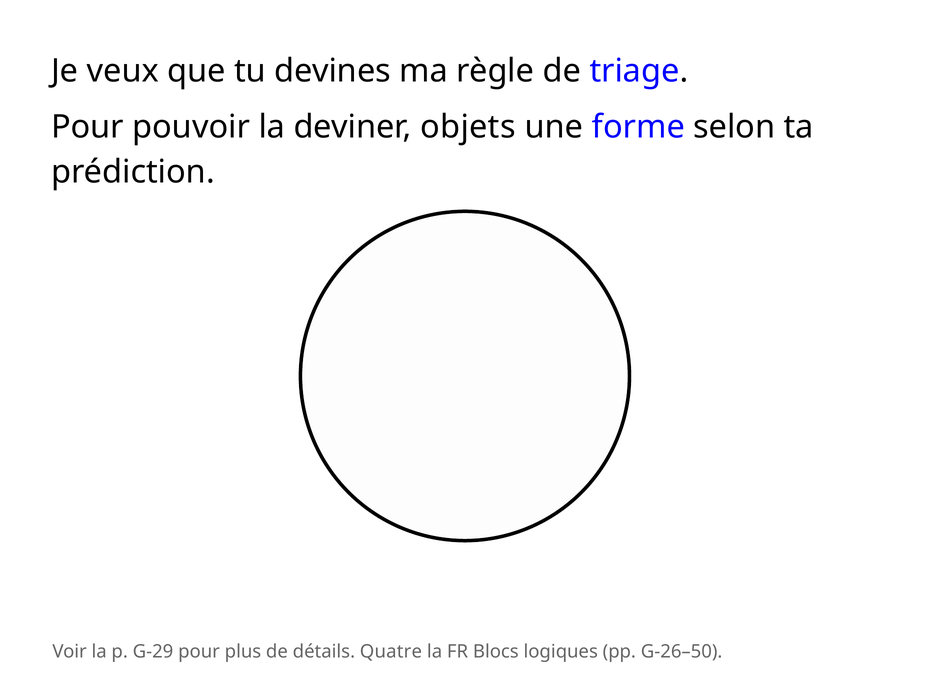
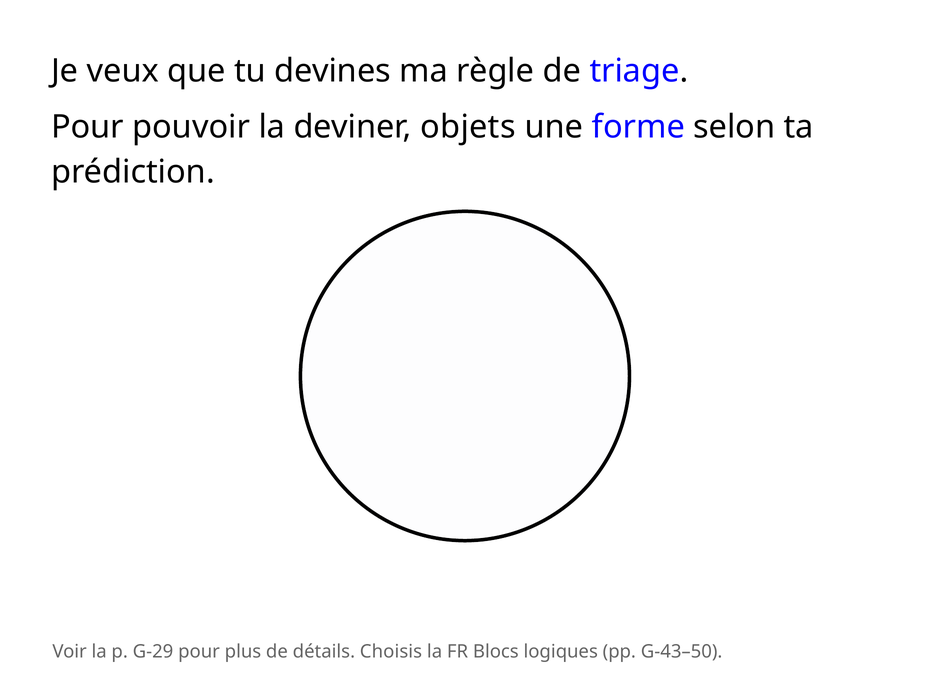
Quatre: Quatre -> Choisis
G-26–50: G-26–50 -> G-43–50
